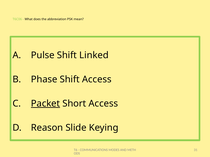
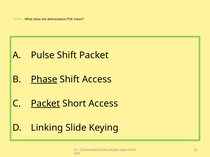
Shift Linked: Linked -> Packet
Phase underline: none -> present
Reason: Reason -> Linking
